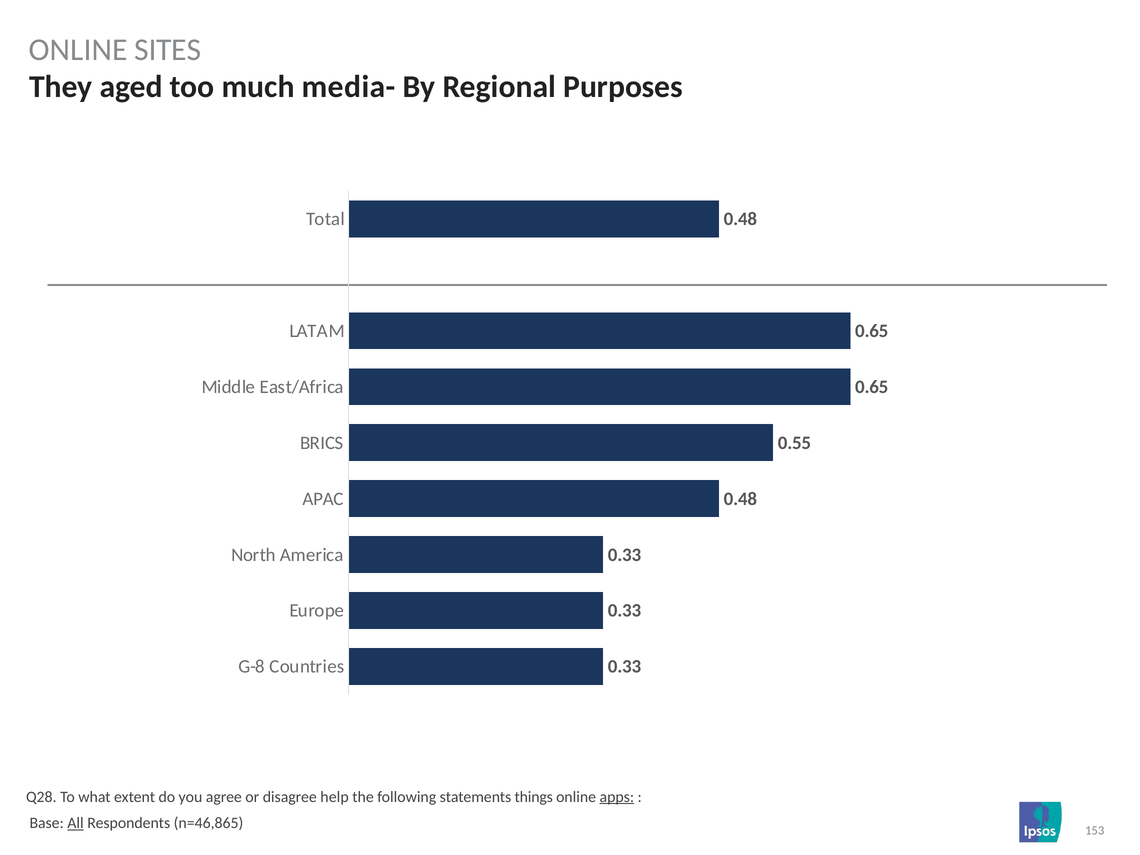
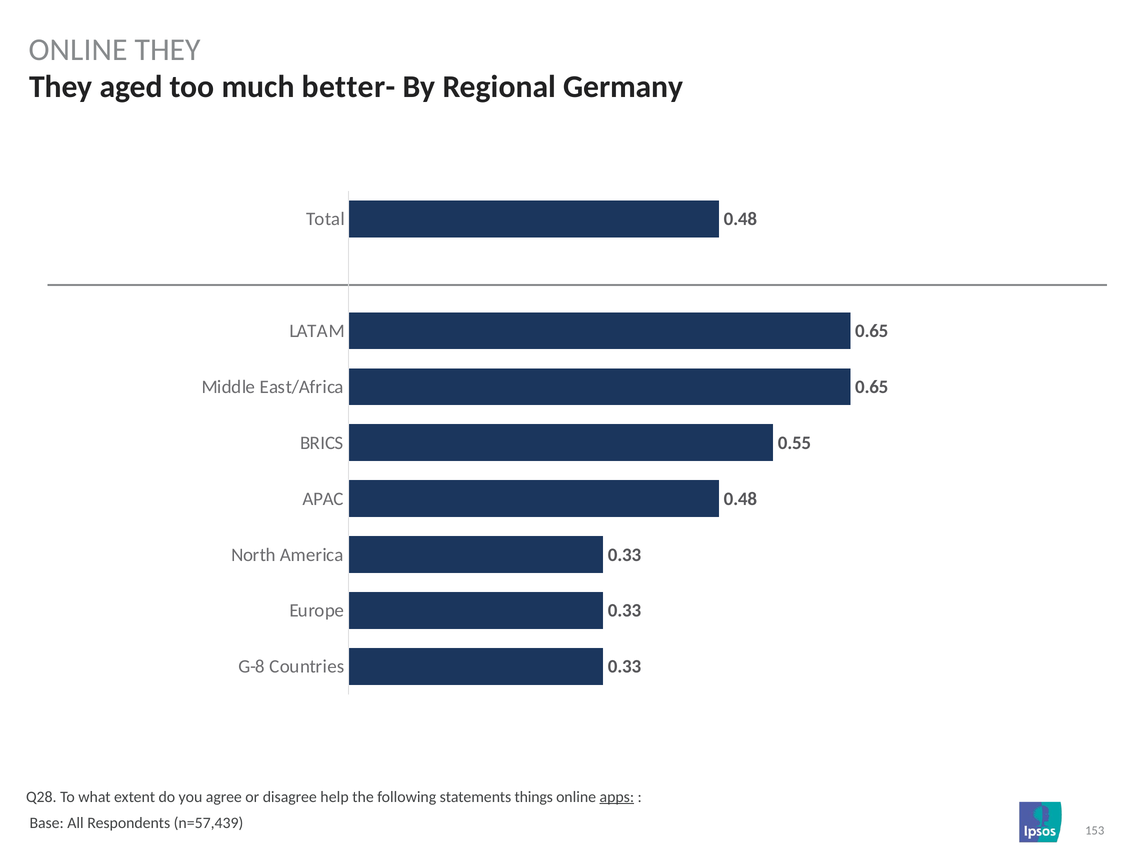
ONLINE SITES: SITES -> THEY
media-: media- -> better-
Purposes: Purposes -> Germany
All underline: present -> none
n=46,865: n=46,865 -> n=57,439
